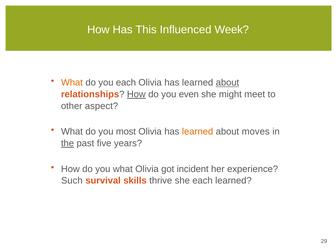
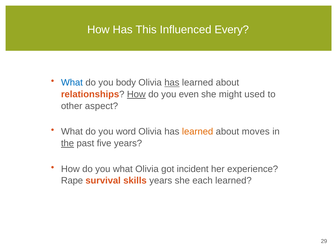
Week: Week -> Every
What at (72, 83) colour: orange -> blue
you each: each -> body
has at (172, 83) underline: none -> present
about at (227, 83) underline: present -> none
meet: meet -> used
most: most -> word
Such: Such -> Rape
skills thrive: thrive -> years
